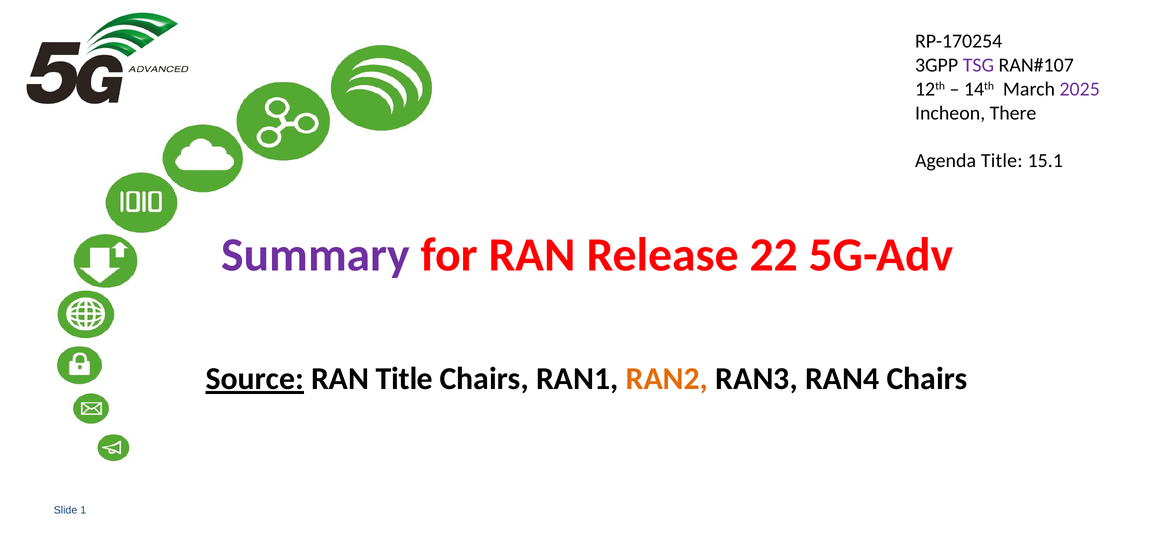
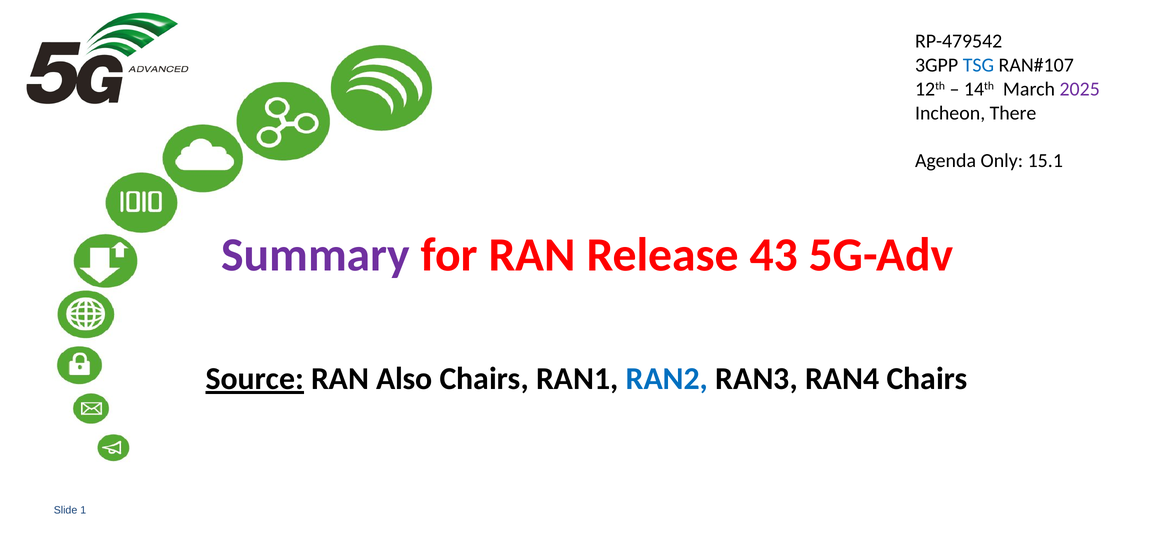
RP-170254: RP-170254 -> RP-479542
TSG colour: purple -> blue
Agenda Title: Title -> Only
22: 22 -> 43
RAN Title: Title -> Also
RAN2 colour: orange -> blue
